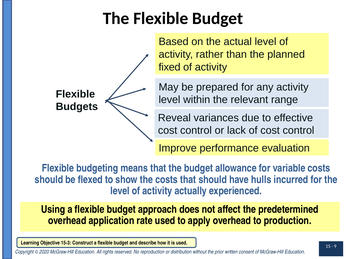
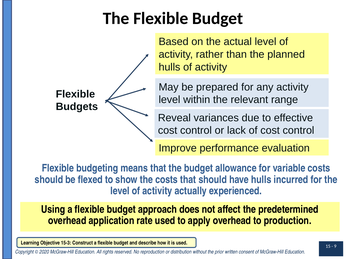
fixed at (170, 67): fixed -> hulls
